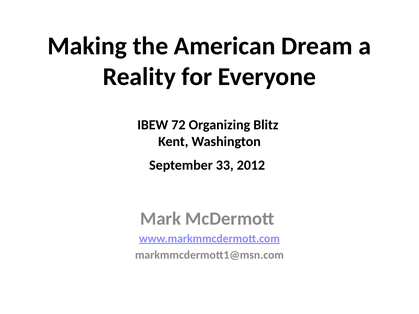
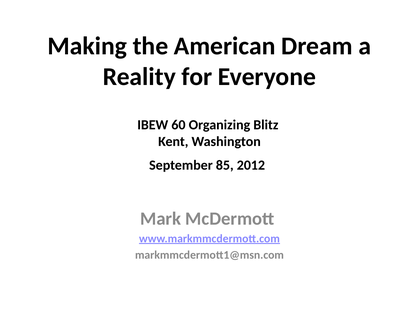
72: 72 -> 60
33: 33 -> 85
